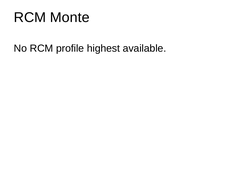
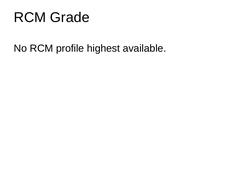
Monte: Monte -> Grade
